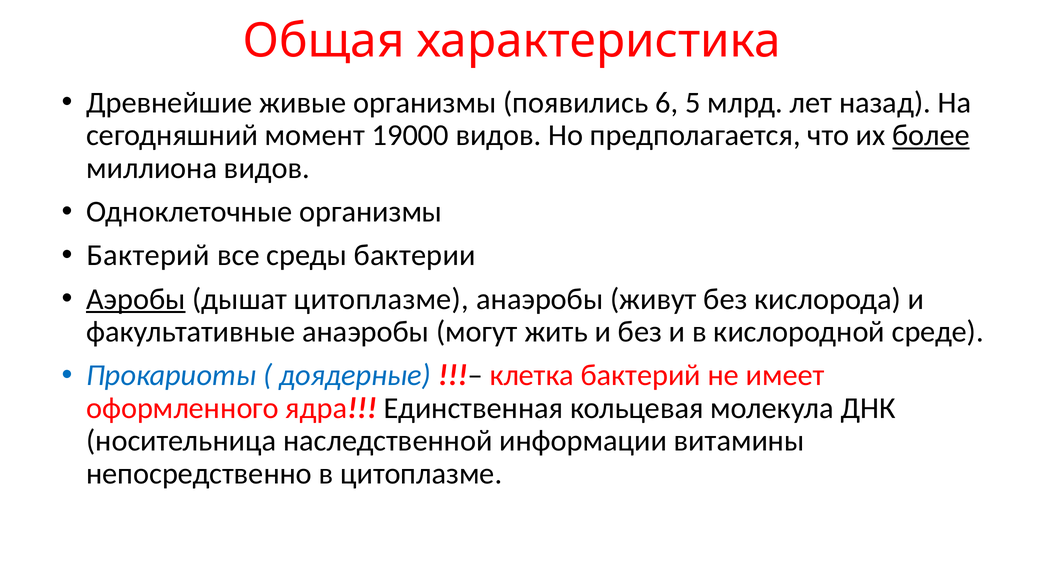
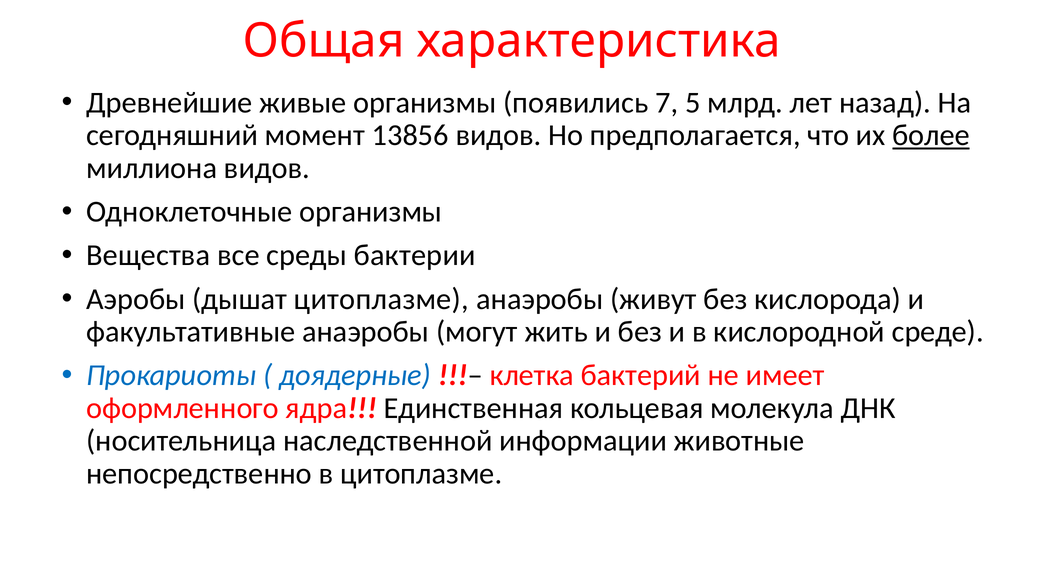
6: 6 -> 7
19000: 19000 -> 13856
Бактерий at (148, 255): Бактерий -> Вещества
Аэробы underline: present -> none
витамины: витамины -> животные
